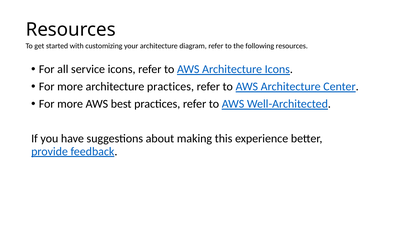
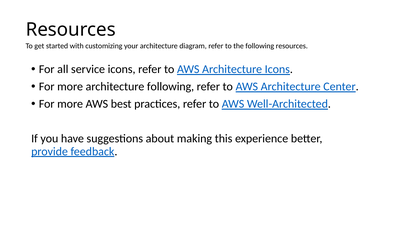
architecture practices: practices -> following
